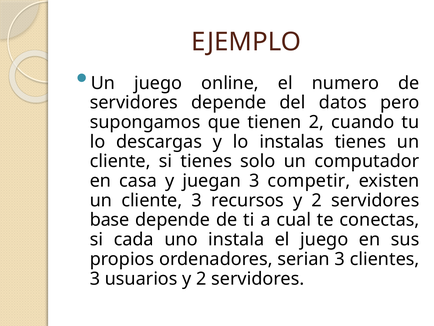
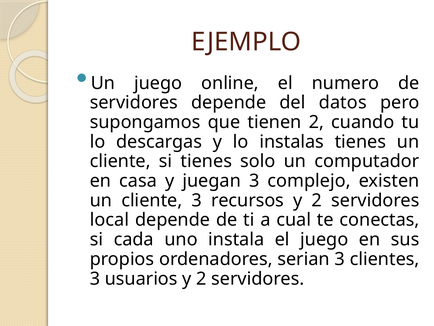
competir: competir -> complejo
base: base -> local
